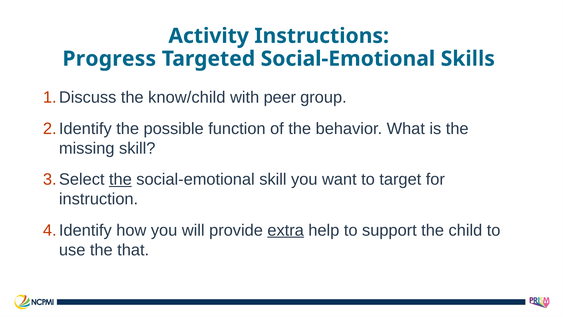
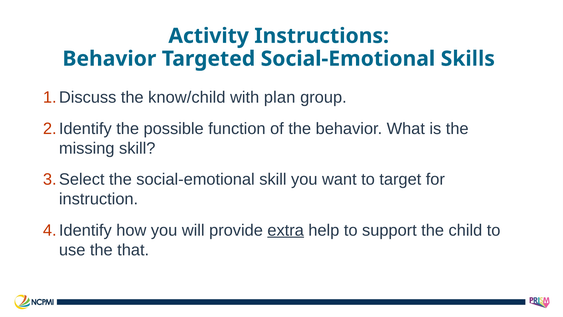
Progress at (109, 59): Progress -> Behavior
peer: peer -> plan
the at (120, 179) underline: present -> none
